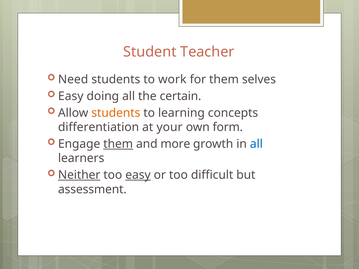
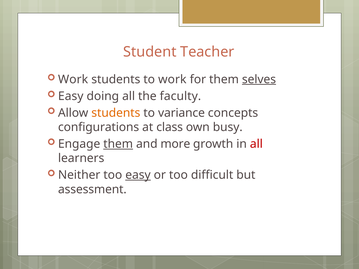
Need at (73, 79): Need -> Work
selves underline: none -> present
certain: certain -> faculty
learning: learning -> variance
differentiation: differentiation -> configurations
your: your -> class
form: form -> busy
all at (256, 144) colour: blue -> red
Neither underline: present -> none
